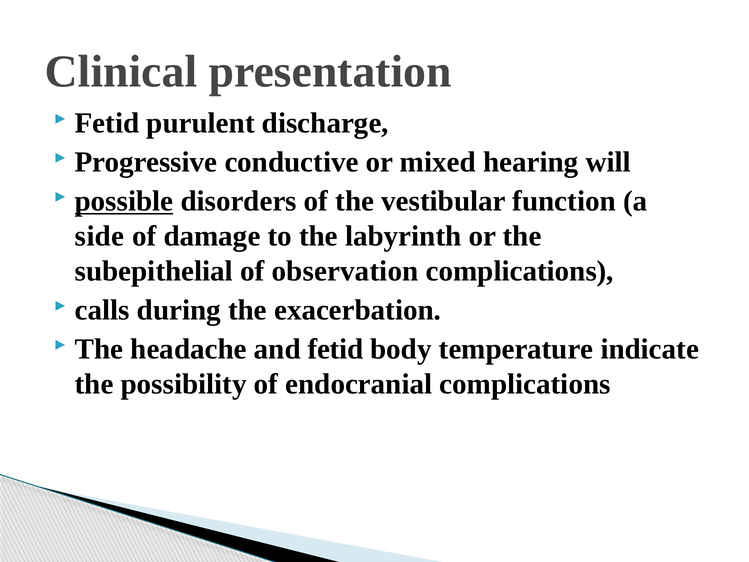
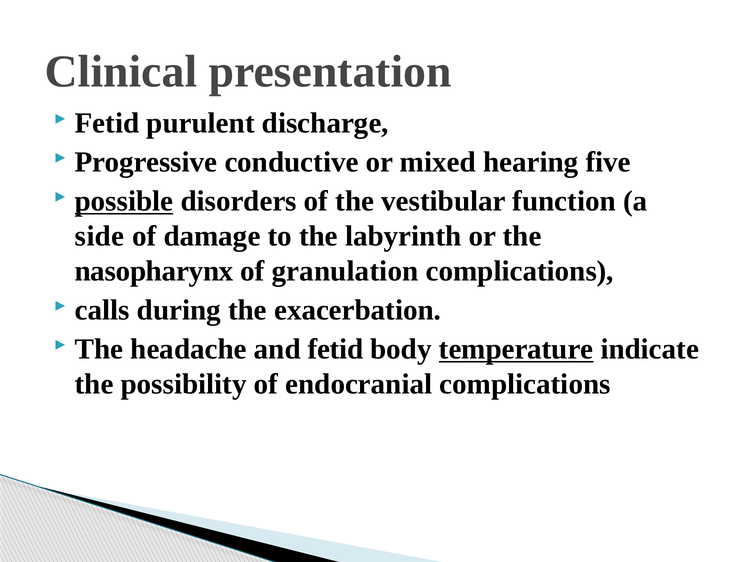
will: will -> five
subepithelial: subepithelial -> nasopharynx
observation: observation -> granulation
temperature underline: none -> present
